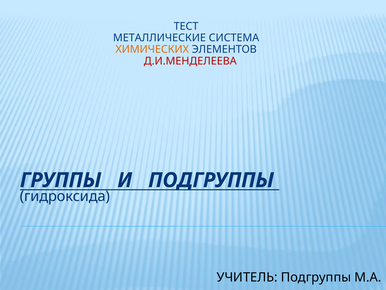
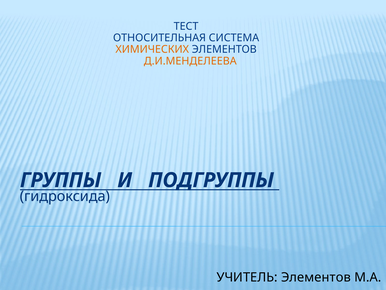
МЕТАЛЛИЧЕСКИЕ: МЕТАЛЛИЧЕСКИЕ -> ОТНОСИТЕЛЬНАЯ
Д.И.МЕНДЕЛЕЕВА colour: red -> orange
УЧИТЕЛЬ Подгруппы: Подгруппы -> Элементов
